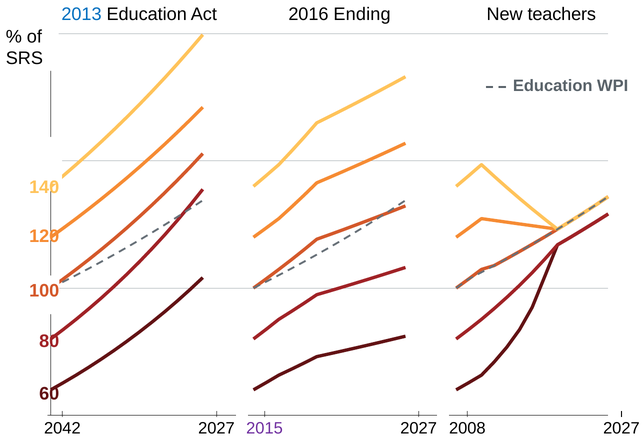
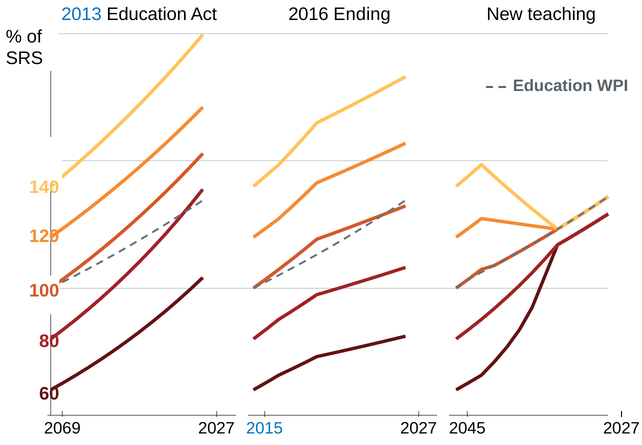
teachers: teachers -> teaching
2042: 2042 -> 2069
2015 colour: purple -> blue
2008: 2008 -> 2045
